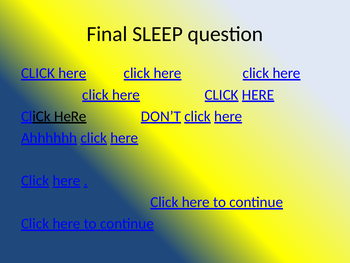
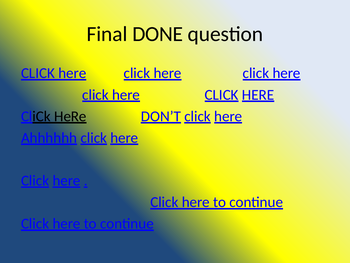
SLEEP: SLEEP -> DONE
